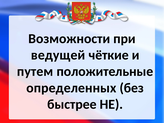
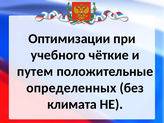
Возможности: Возможности -> Оптимизации
ведущей: ведущей -> учебного
быстрее: быстрее -> климата
